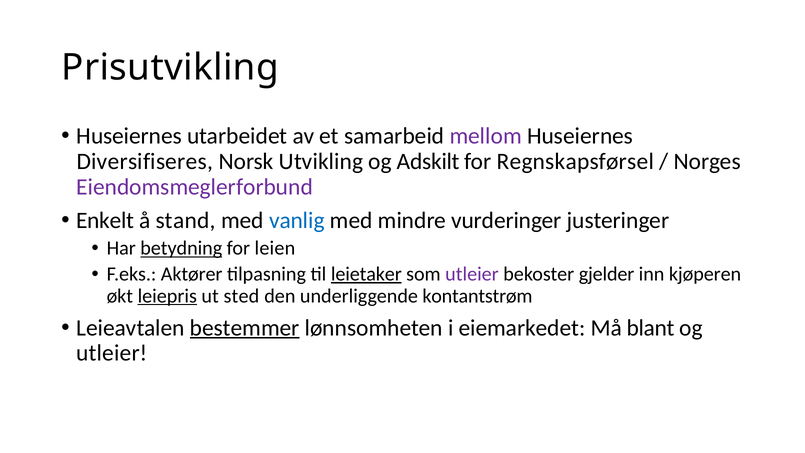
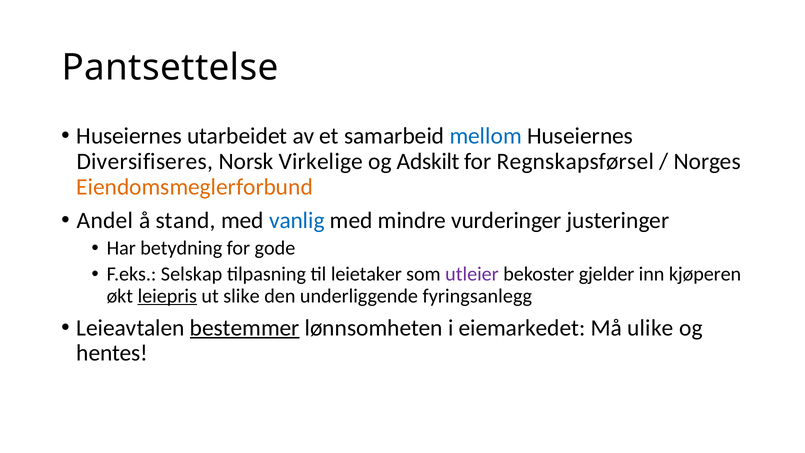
Prisutvikling: Prisutvikling -> Pantsettelse
mellom colour: purple -> blue
Utvikling: Utvikling -> Virkelige
Eiendomsmeglerforbund colour: purple -> orange
Enkelt: Enkelt -> Andel
betydning underline: present -> none
leien: leien -> gode
Aktører: Aktører -> Selskap
leietaker underline: present -> none
sted: sted -> slike
kontantstrøm: kontantstrøm -> fyringsanlegg
blant: blant -> ulike
utleier at (112, 353): utleier -> hentes
